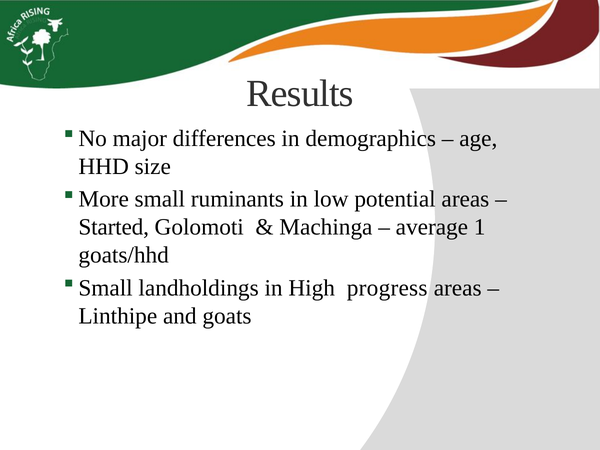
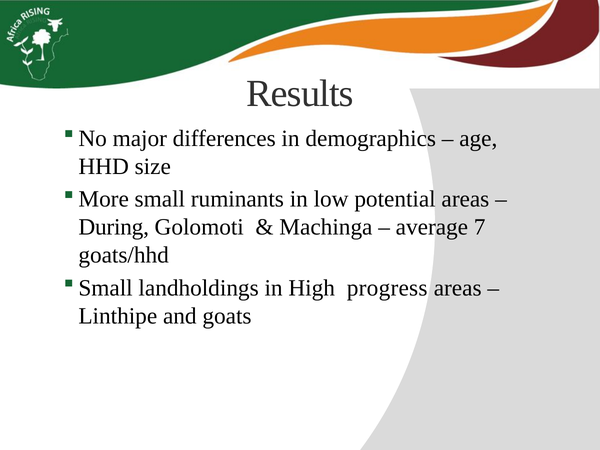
Started: Started -> During
1: 1 -> 7
